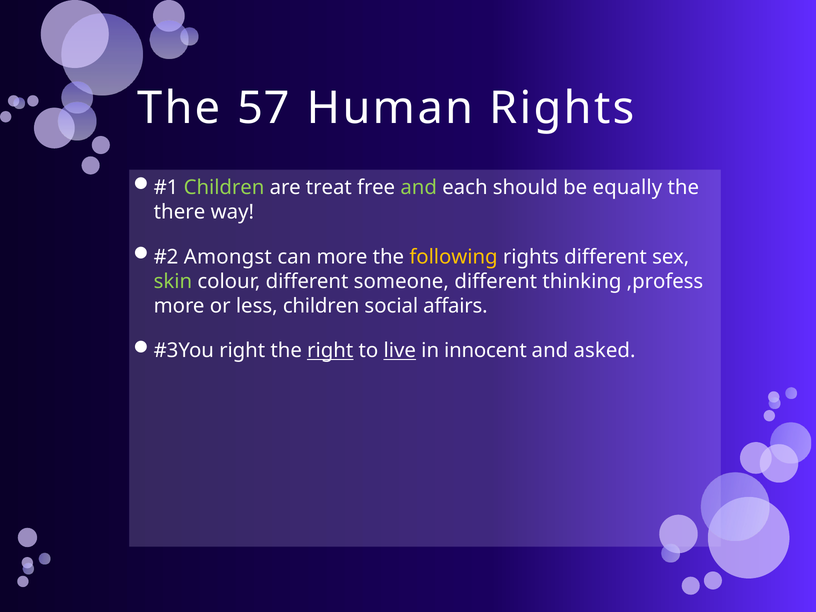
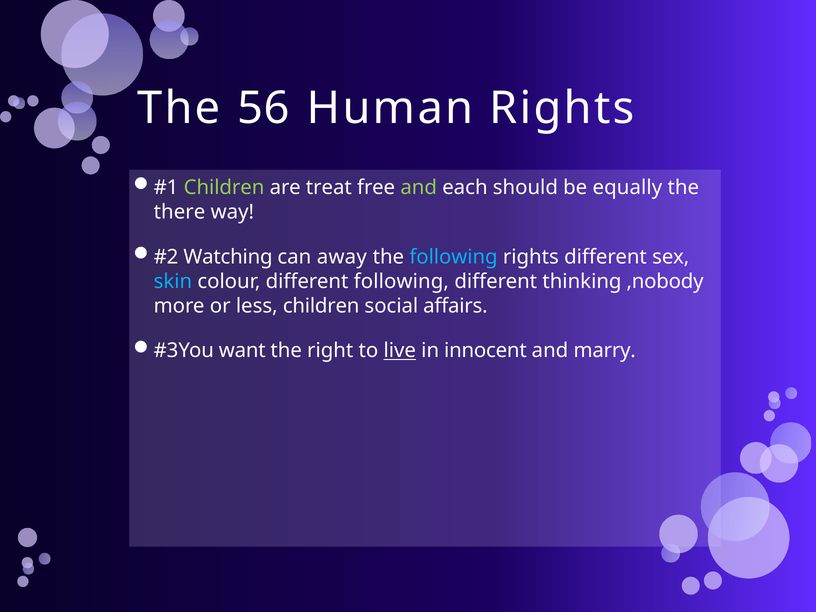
57: 57 -> 56
Amongst: Amongst -> Watching
can more: more -> away
following at (454, 257) colour: yellow -> light blue
skin colour: light green -> light blue
different someone: someone -> following
,profess: ,profess -> ,nobody
right at (242, 351): right -> want
right at (330, 351) underline: present -> none
asked: asked -> marry
